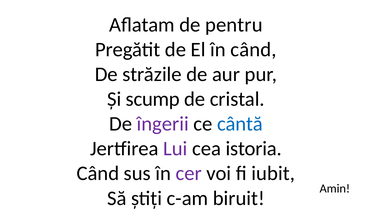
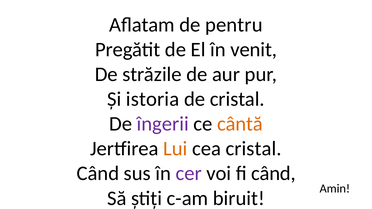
în când: când -> venit
scump: scump -> istoria
cântă colour: blue -> orange
Lui colour: purple -> orange
cea istoria: istoria -> cristal
fi iubit: iubit -> când
